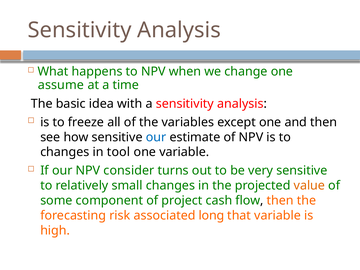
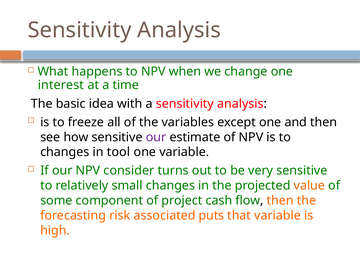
assume: assume -> interest
our at (156, 137) colour: blue -> purple
long: long -> puts
